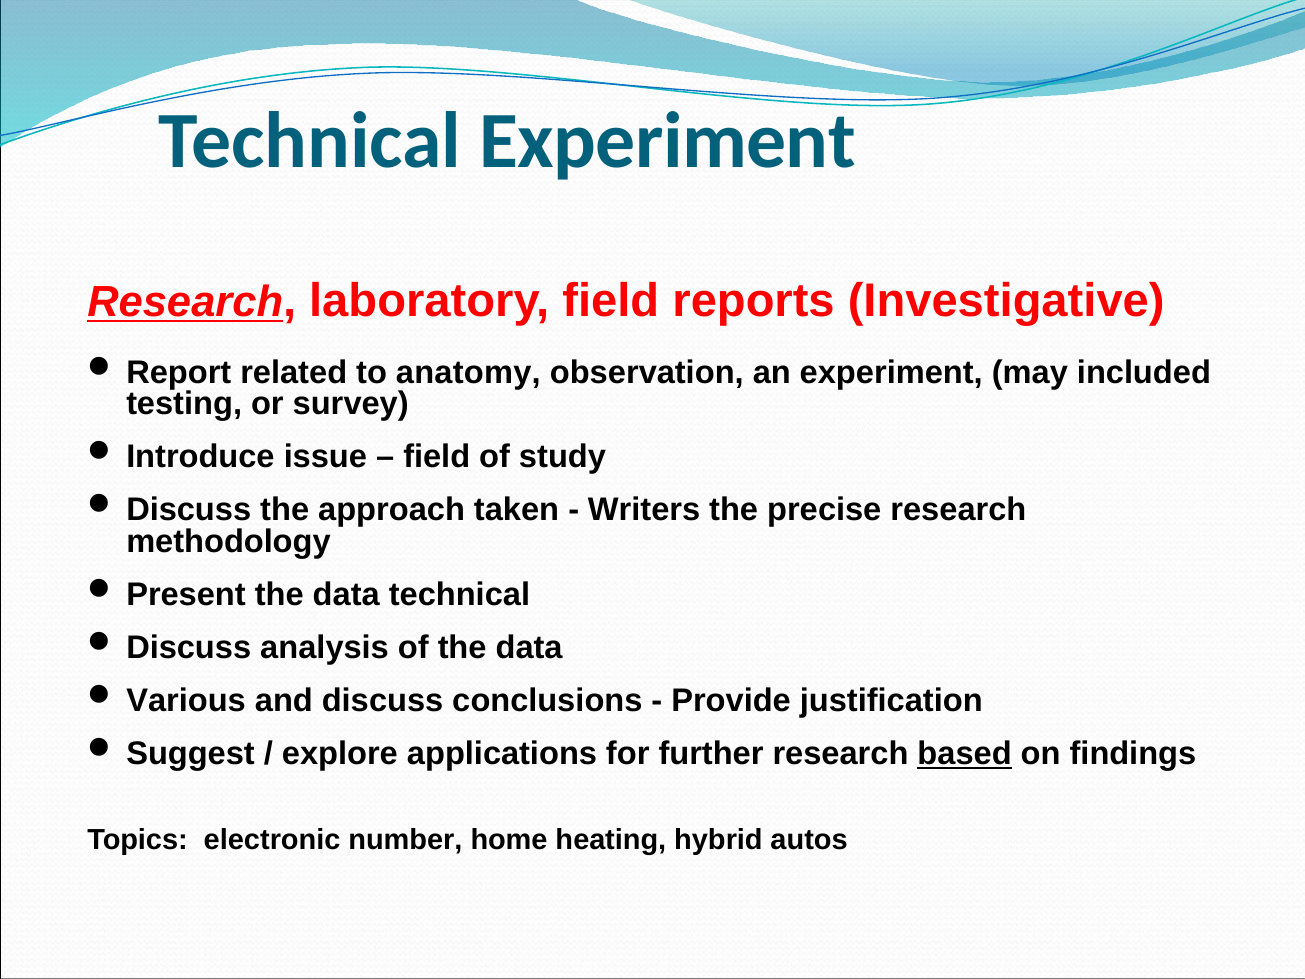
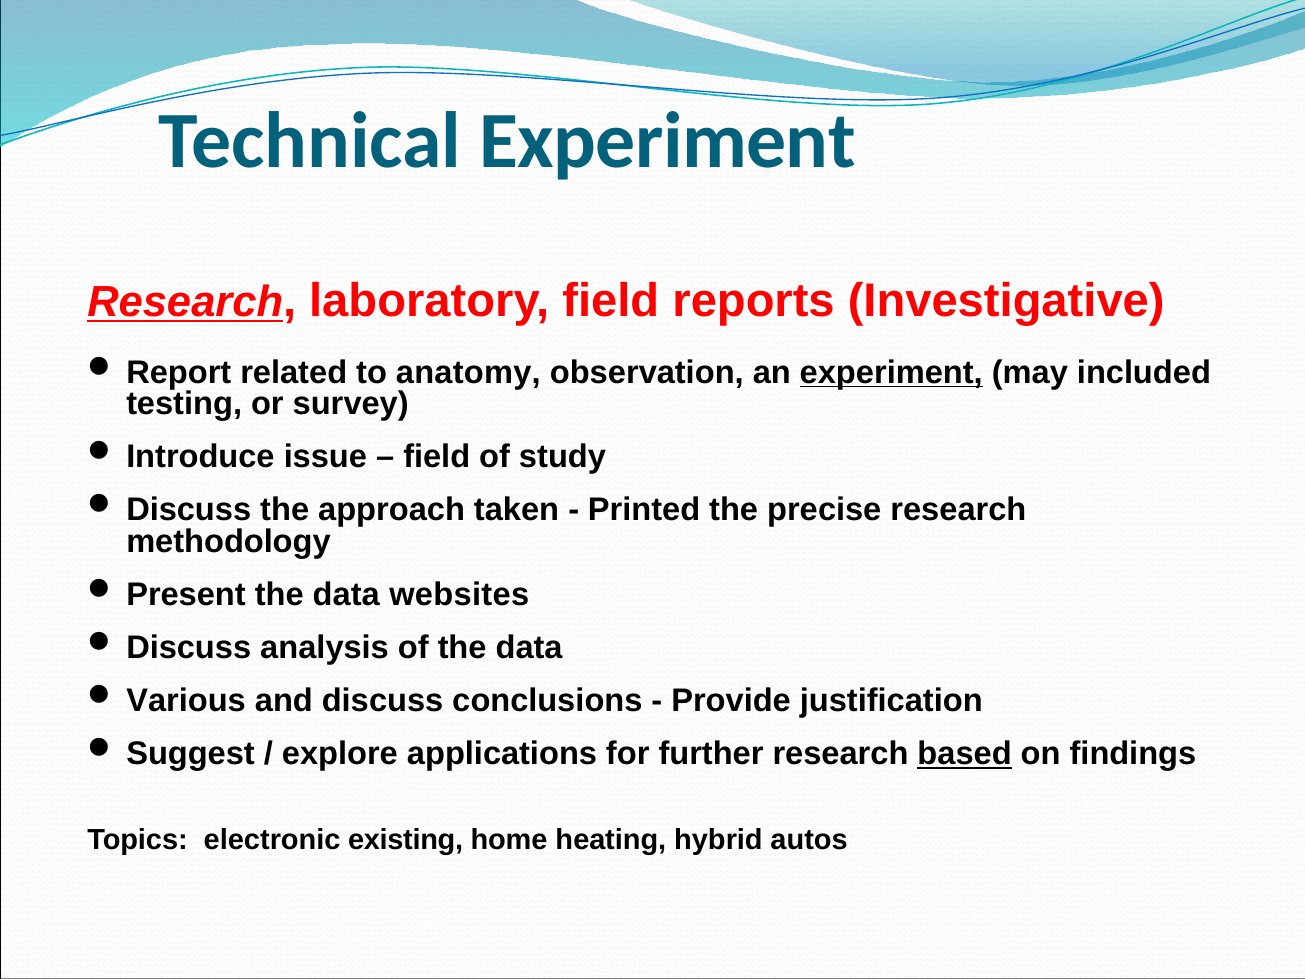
experiment at (891, 372) underline: none -> present
Writers: Writers -> Printed
data technical: technical -> websites
number: number -> existing
